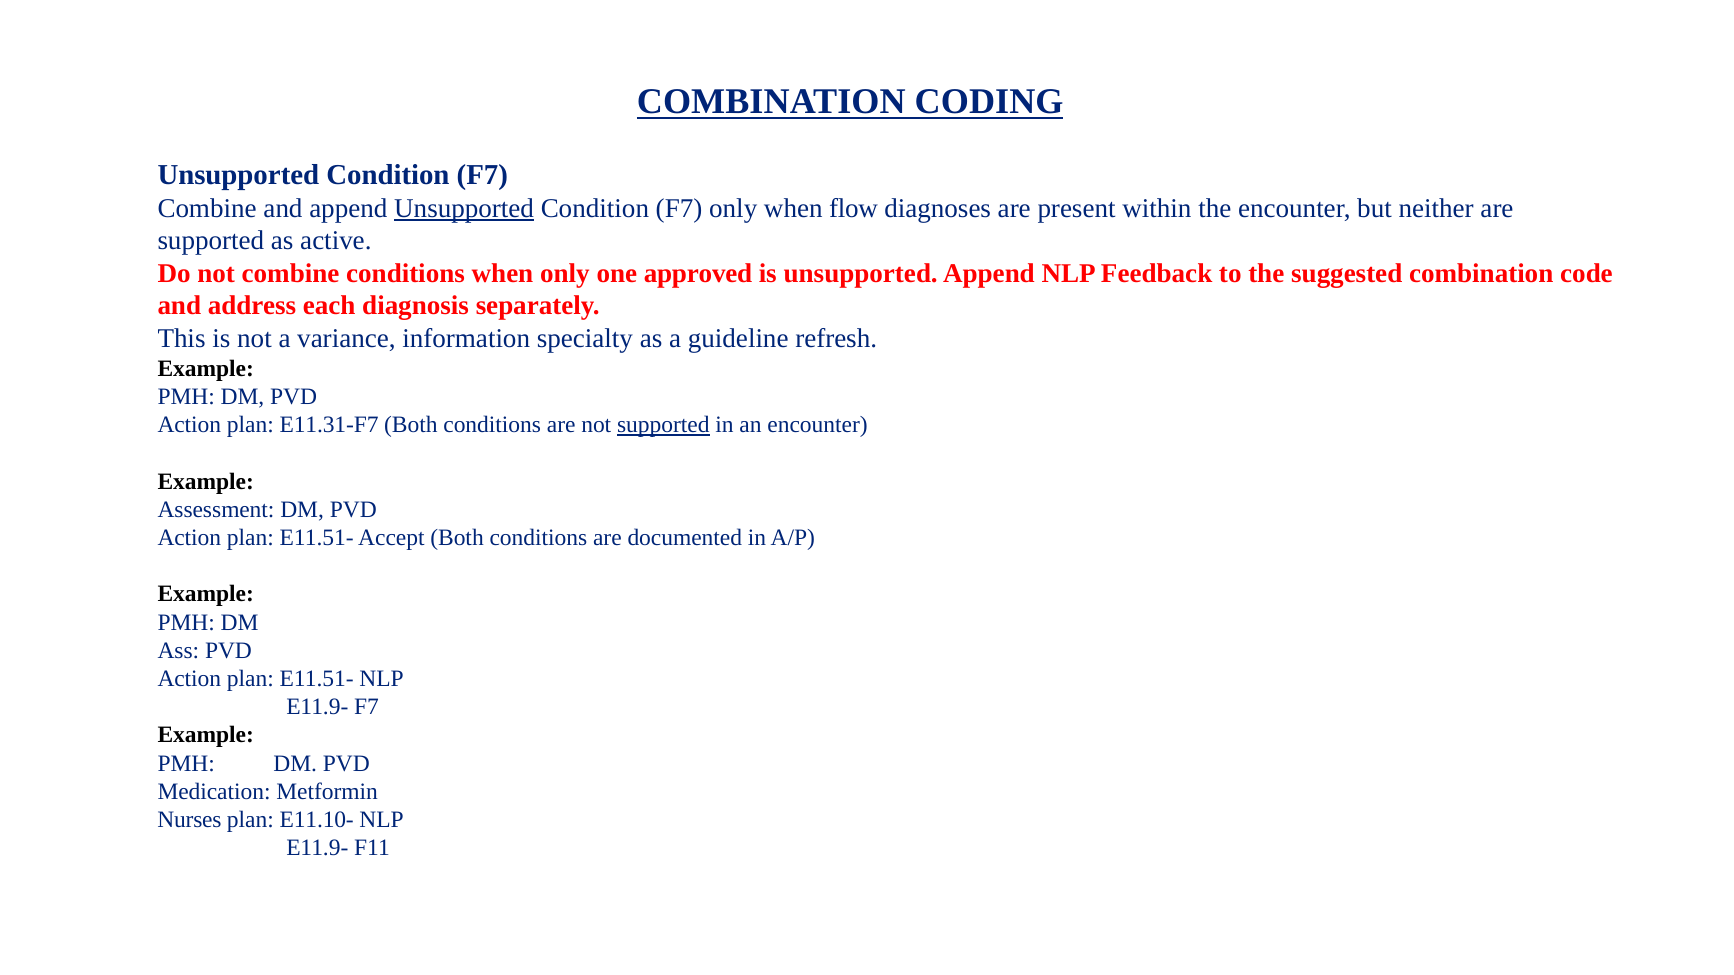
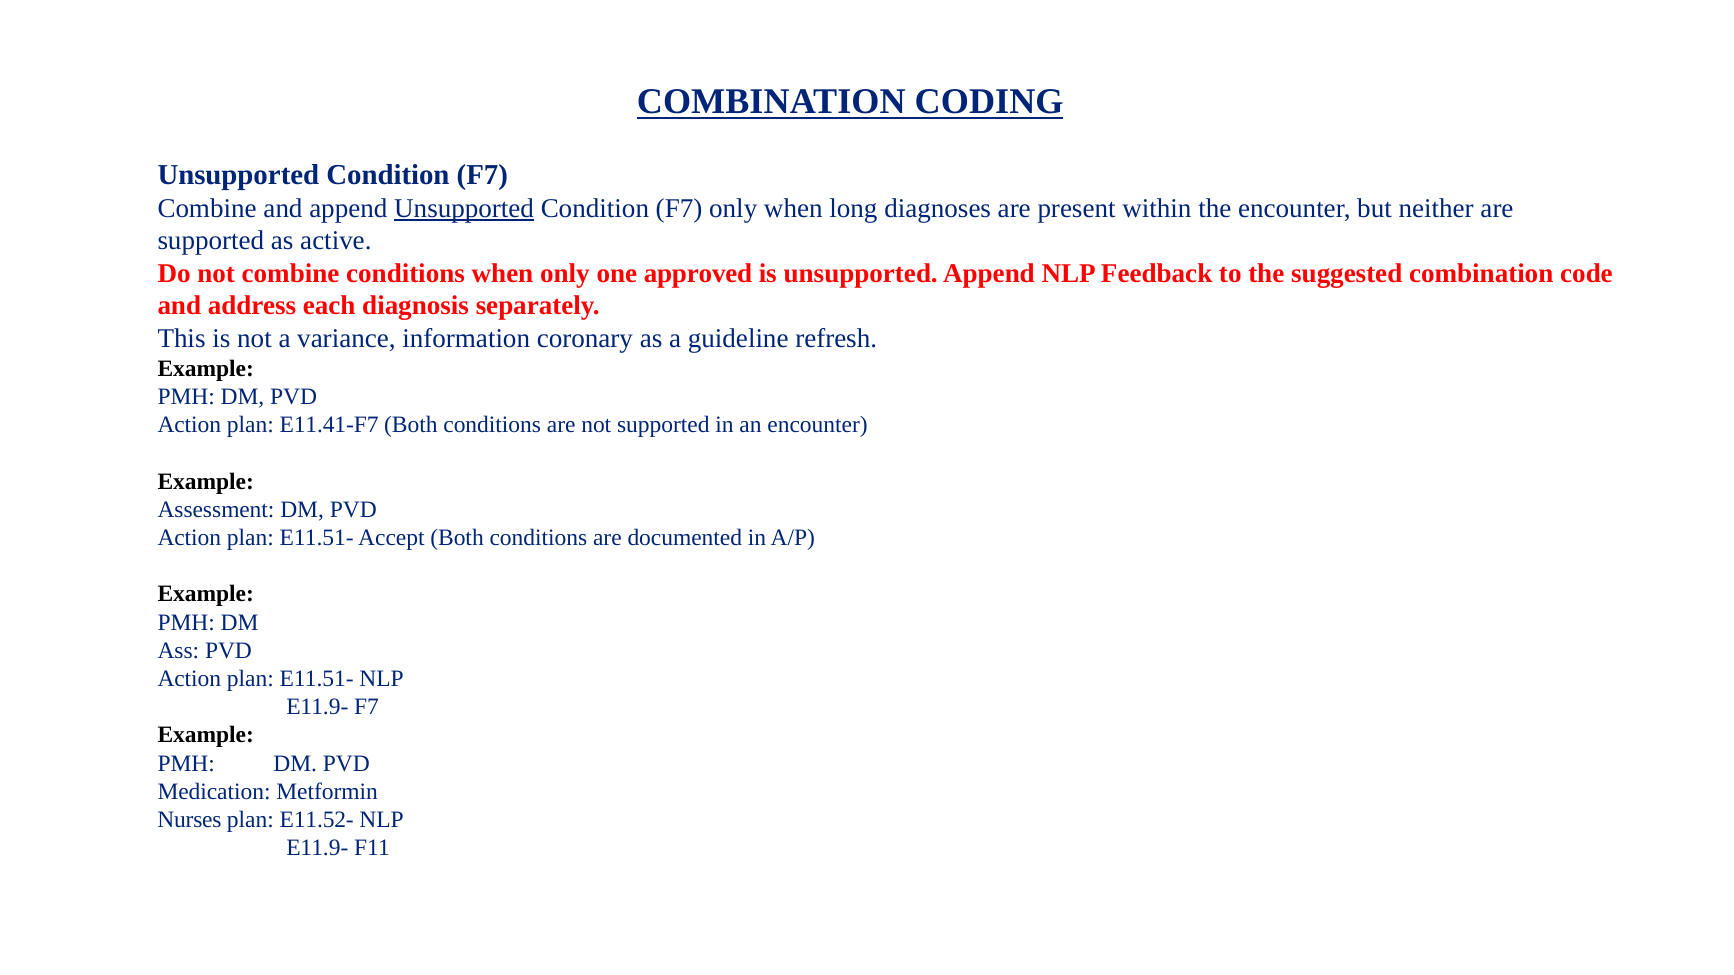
flow: flow -> long
specialty: specialty -> coronary
E11.31-F7: E11.31-F7 -> E11.41-F7
supported at (663, 425) underline: present -> none
E11.10-: E11.10- -> E11.52-
